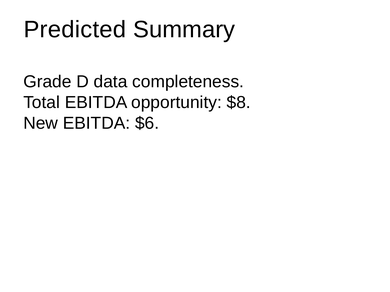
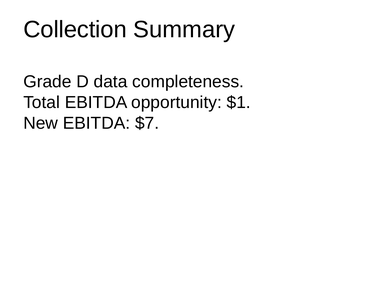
Predicted: Predicted -> Collection
$8: $8 -> $1
$6: $6 -> $7
